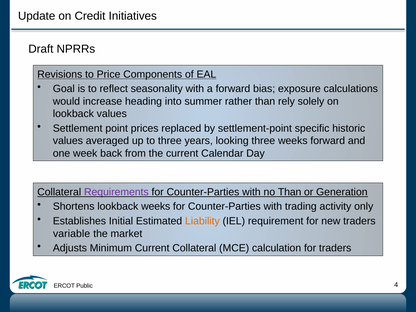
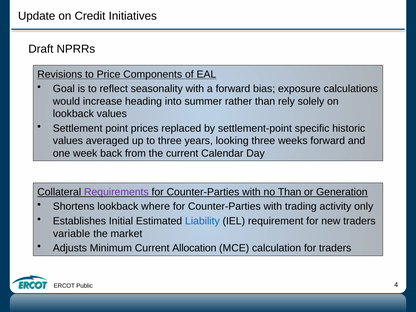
lookback weeks: weeks -> where
Liability colour: orange -> blue
Current Collateral: Collateral -> Allocation
